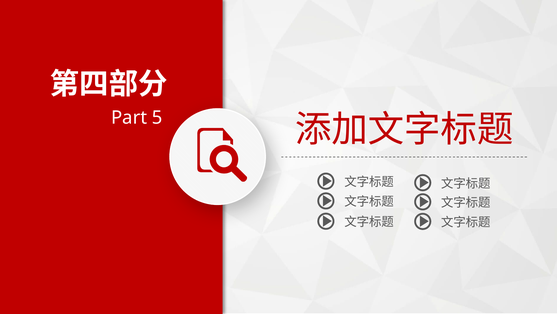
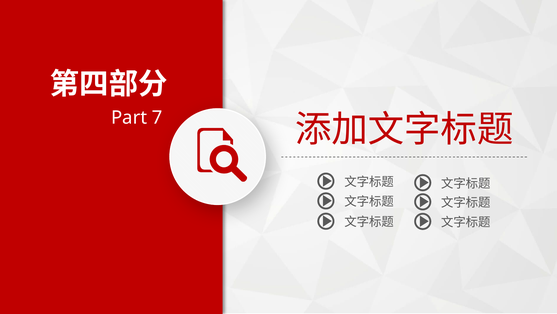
5: 5 -> 7
